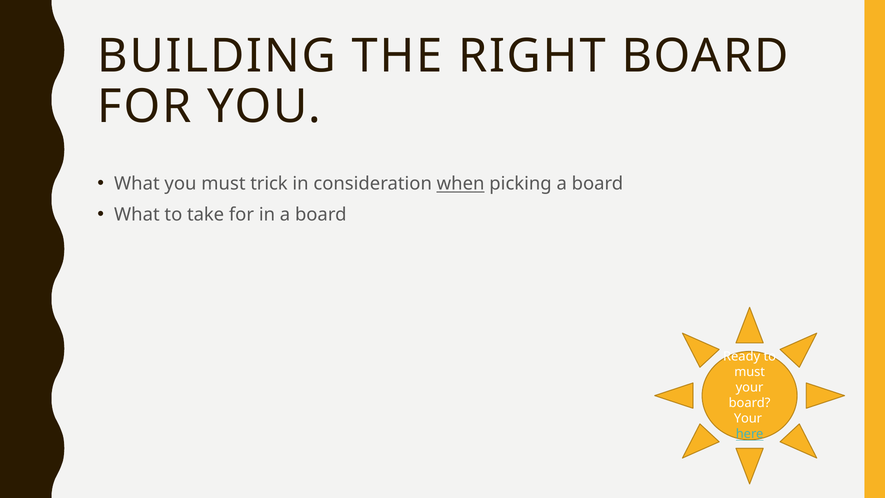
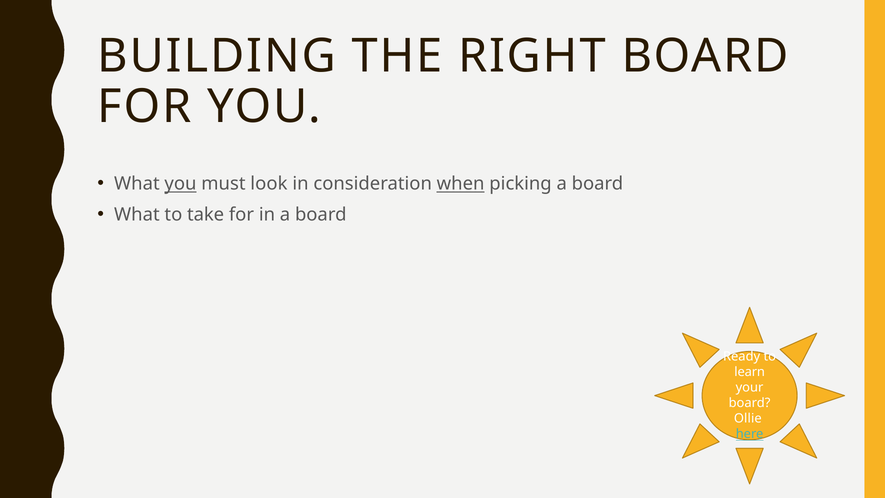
you at (180, 184) underline: none -> present
trick: trick -> look
must at (750, 372): must -> learn
Your at (748, 419): Your -> Ollie
